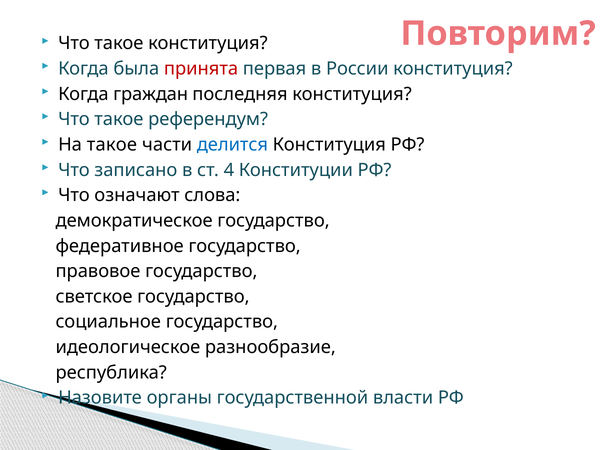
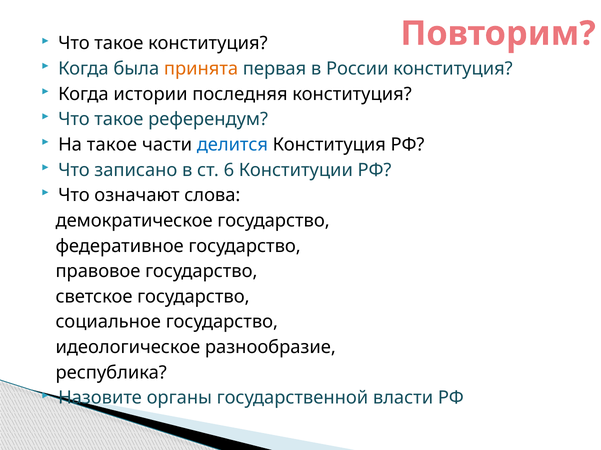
принята colour: red -> orange
граждан: граждан -> истории
4: 4 -> 6
